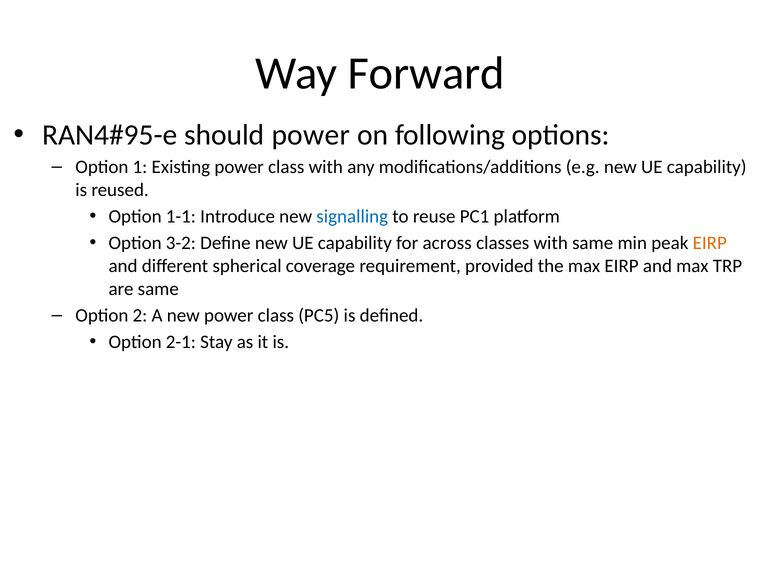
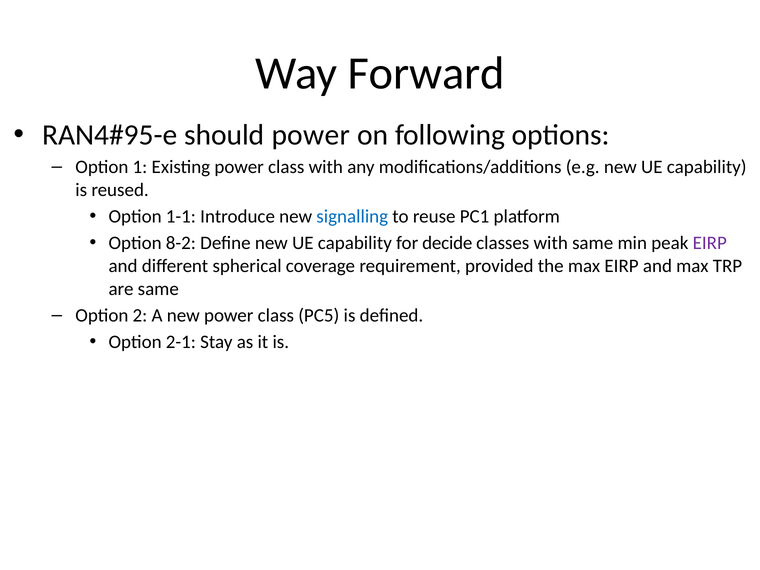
3-2: 3-2 -> 8-2
across: across -> decide
EIRP at (710, 243) colour: orange -> purple
